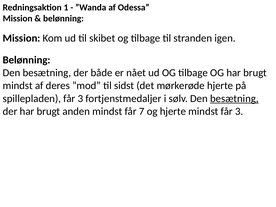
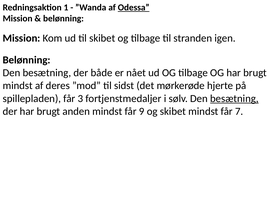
Odessa underline: none -> present
7: 7 -> 9
og hjerte: hjerte -> skibet
mindst får 3: 3 -> 7
